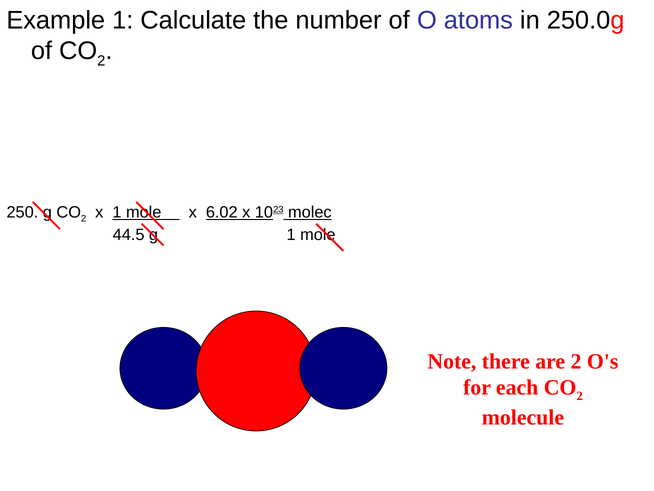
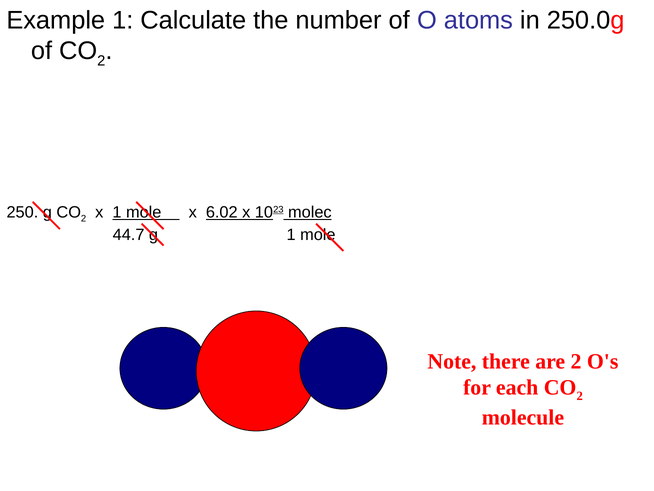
44.5: 44.5 -> 44.7
